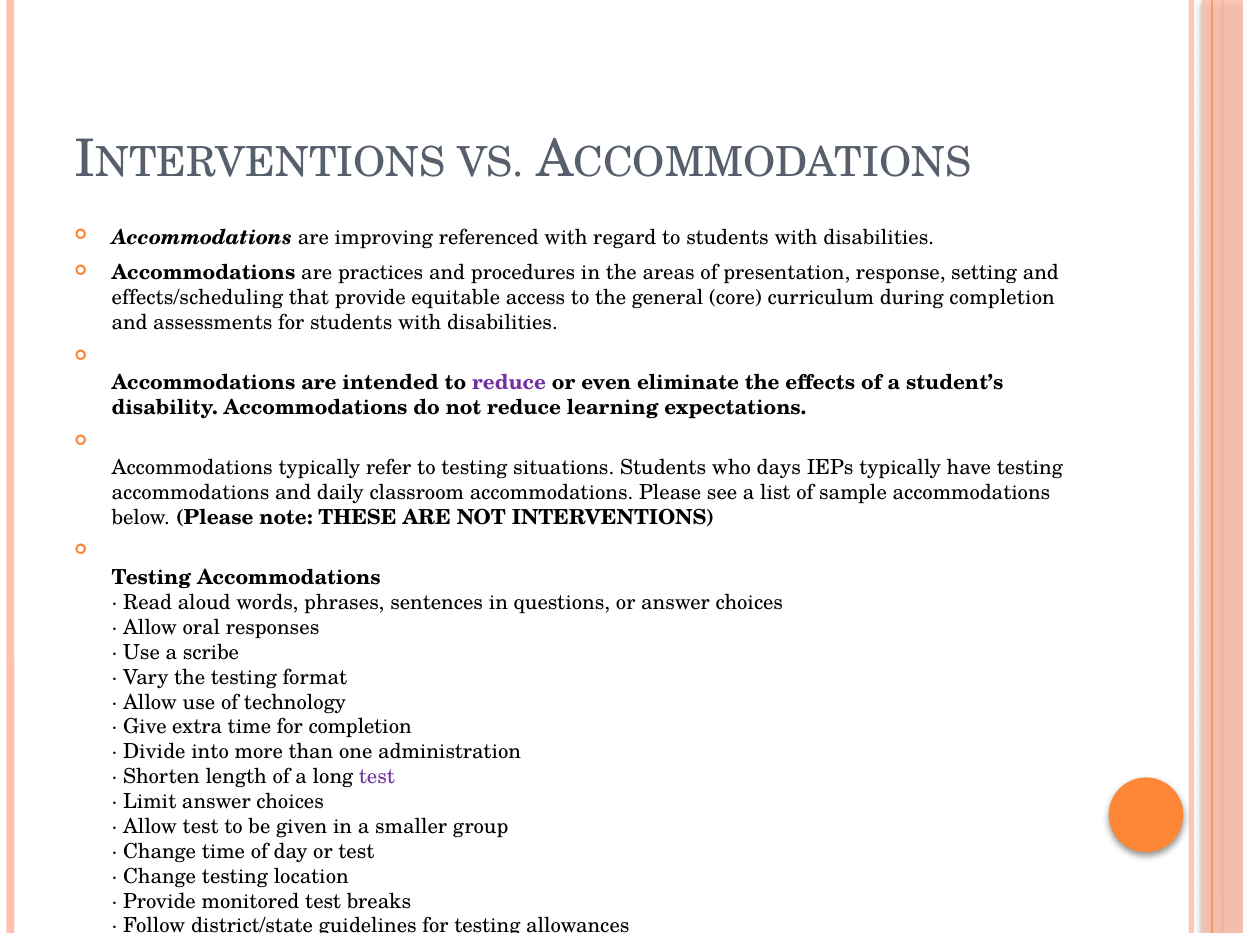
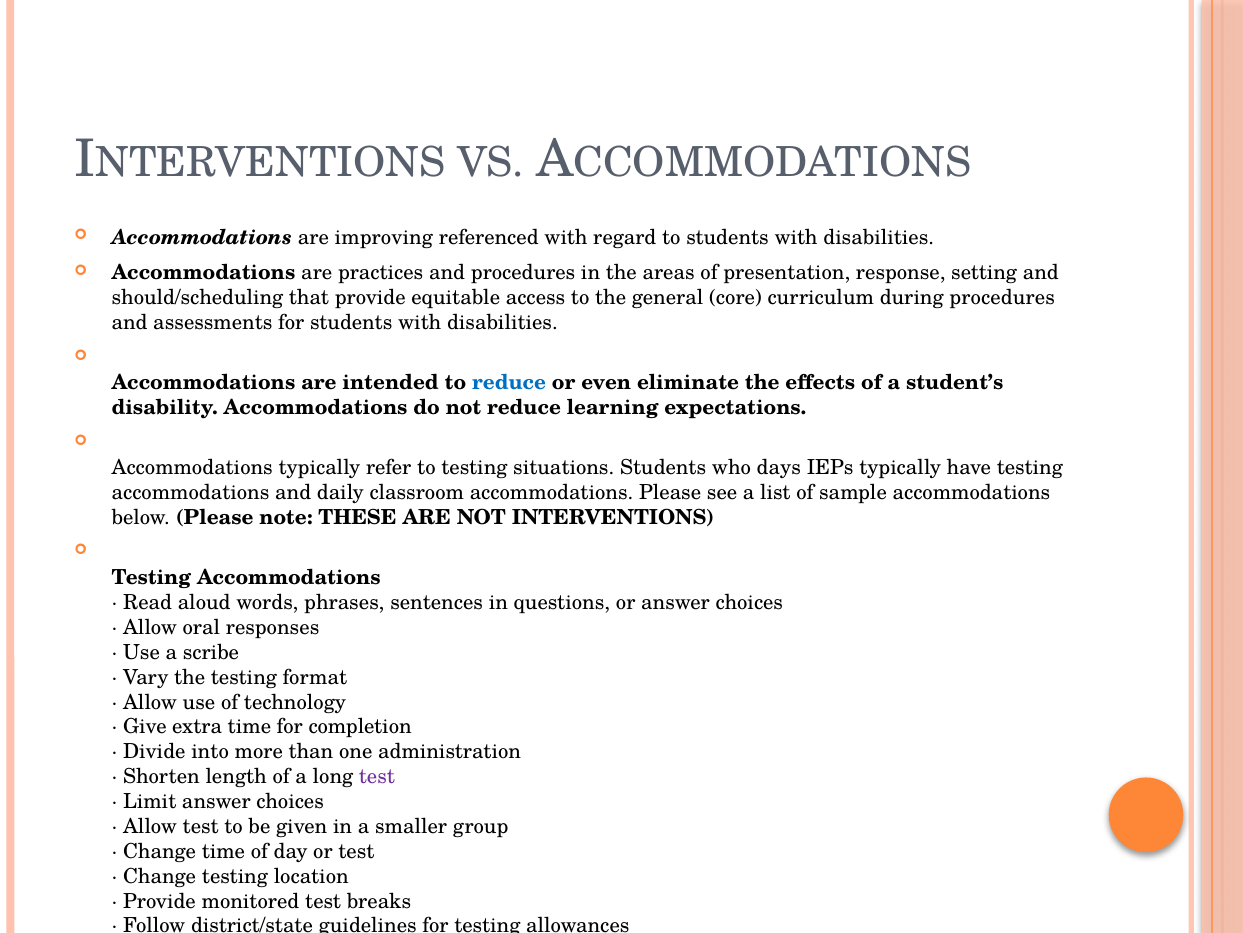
effects/scheduling: effects/scheduling -> should/scheduling
during completion: completion -> procedures
reduce at (509, 383) colour: purple -> blue
